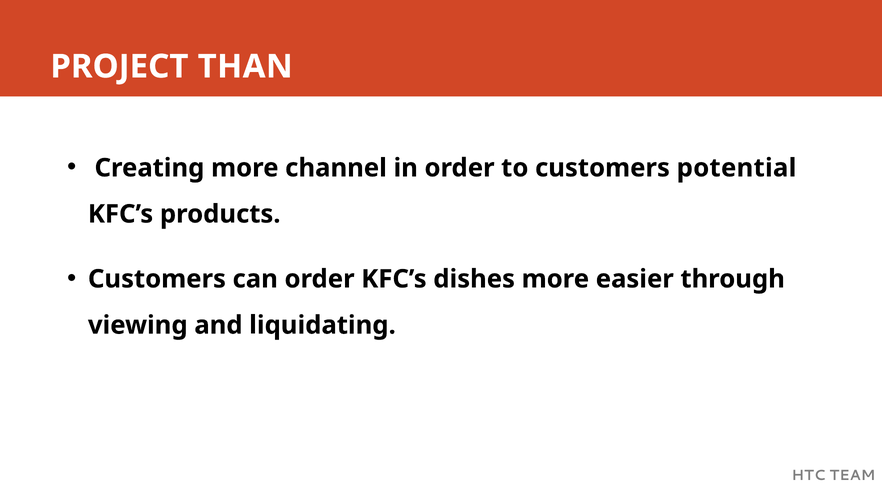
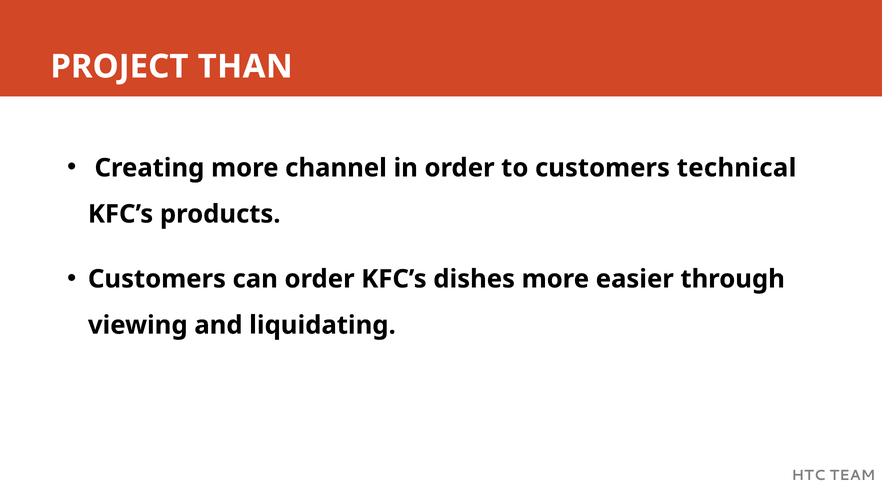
potential: potential -> technical
